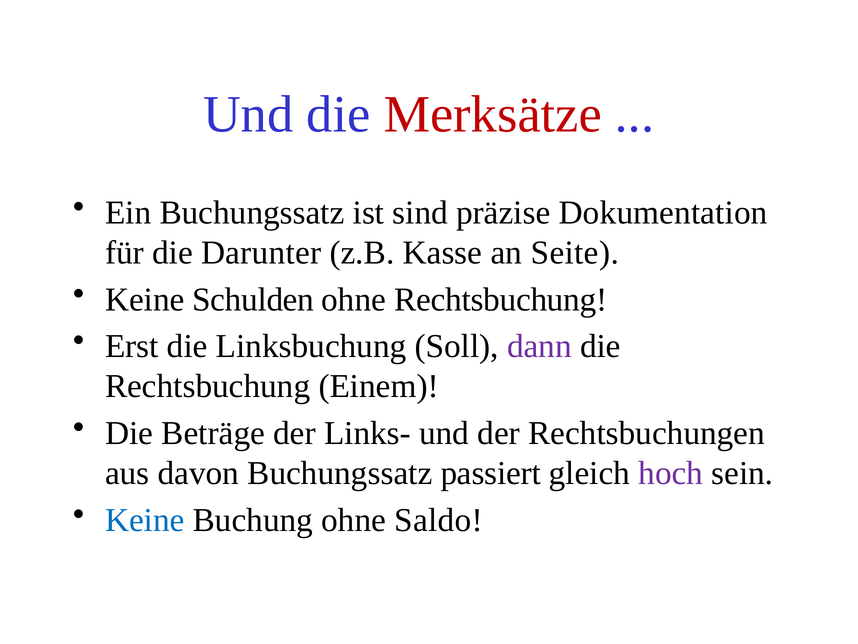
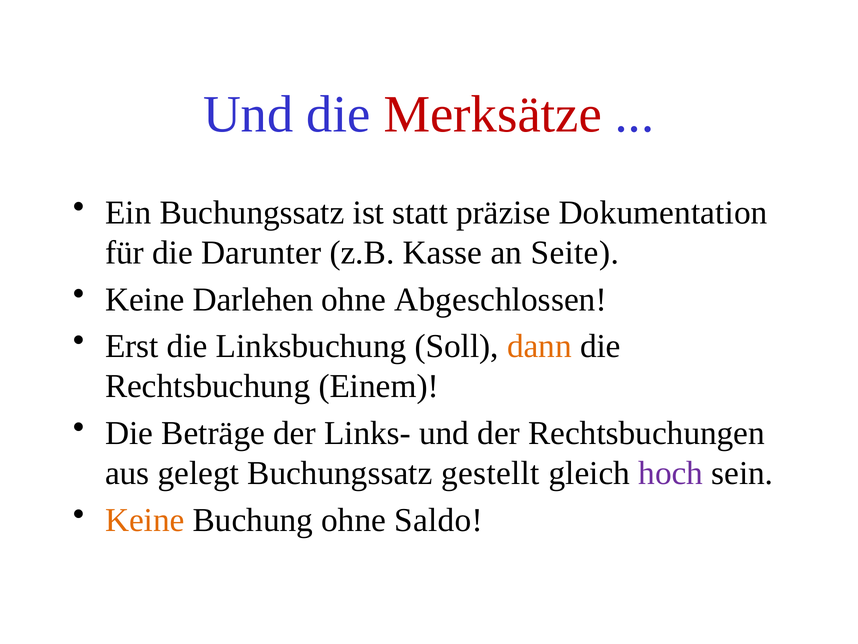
sind: sind -> statt
Schulden: Schulden -> Darlehen
ohne Rechtsbuchung: Rechtsbuchung -> Abgeschlossen
dann colour: purple -> orange
davon: davon -> gelegt
passiert: passiert -> gestellt
Keine at (145, 520) colour: blue -> orange
